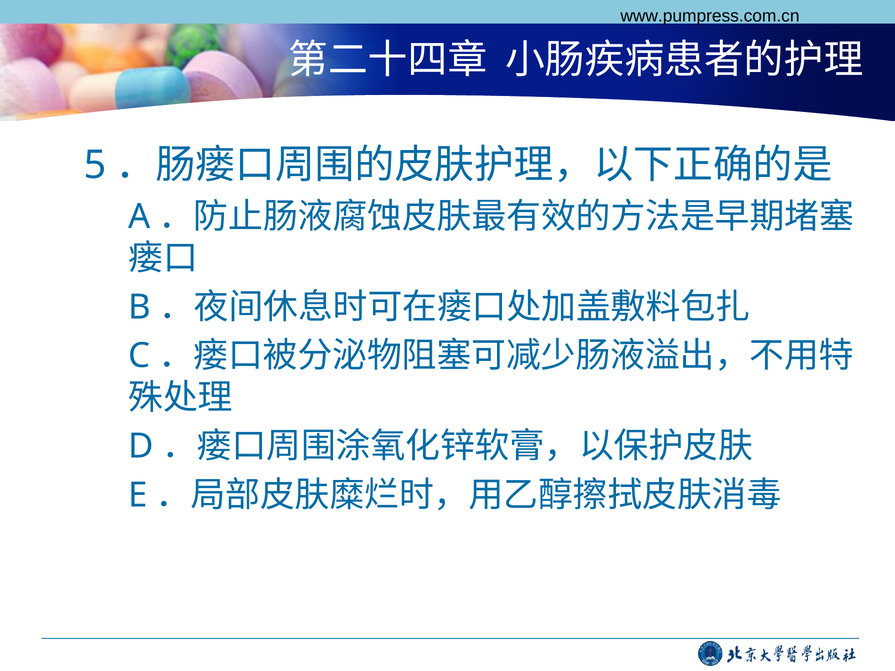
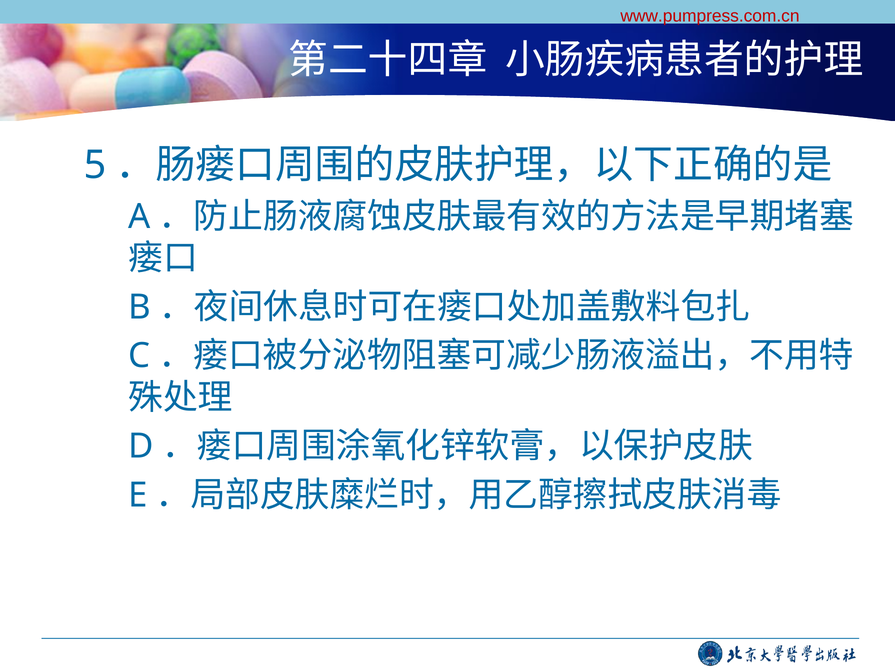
www.pumpress.com.cn colour: black -> red
